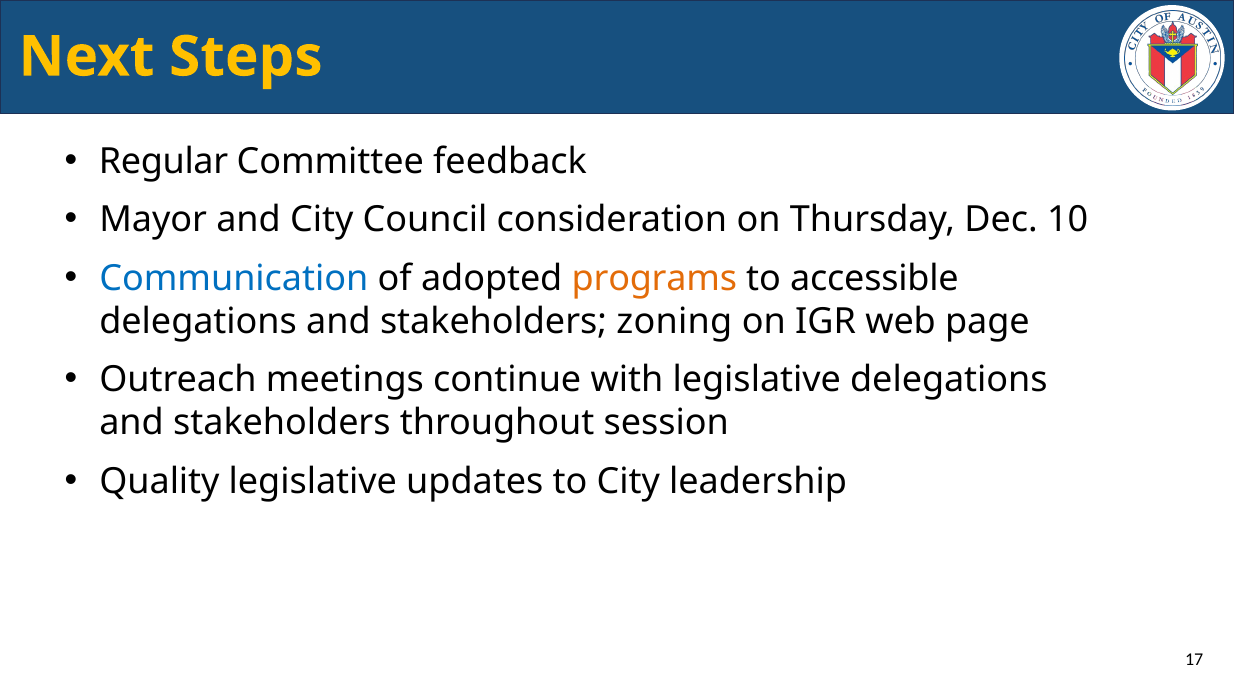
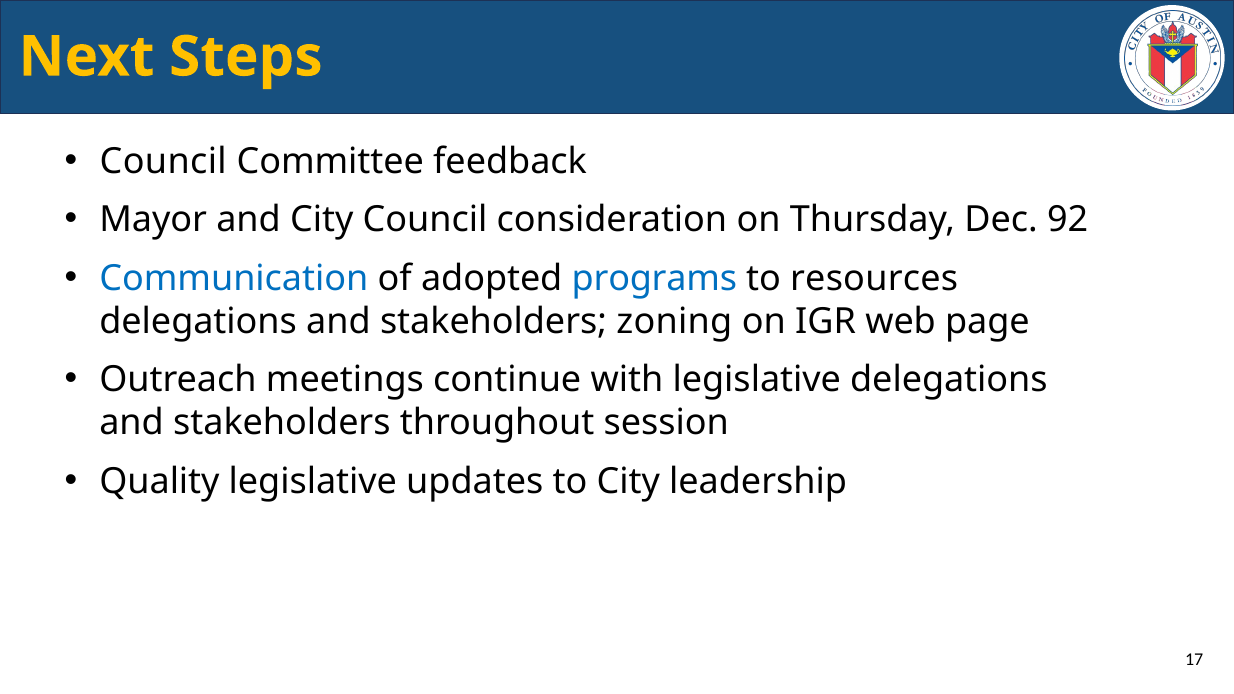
Regular at (164, 162): Regular -> Council
10: 10 -> 92
programs colour: orange -> blue
accessible: accessible -> resources
